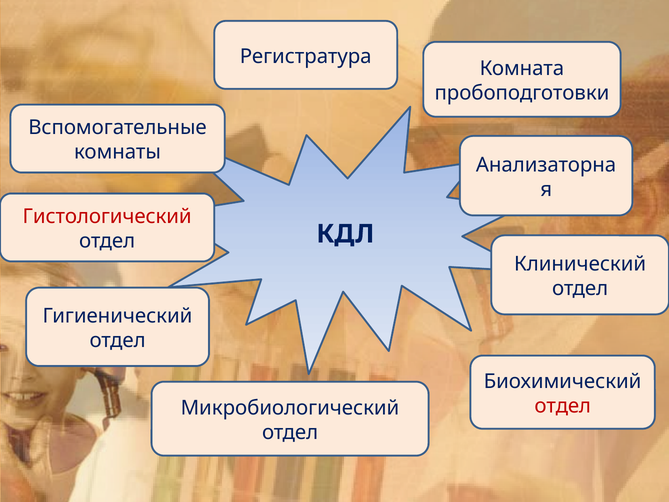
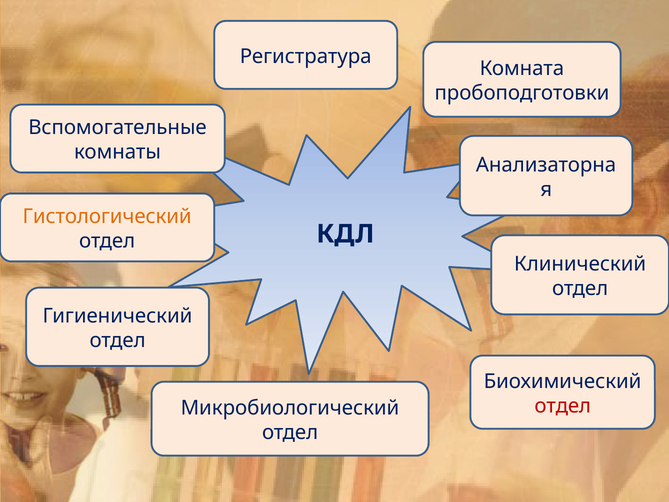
Гистологический colour: red -> orange
